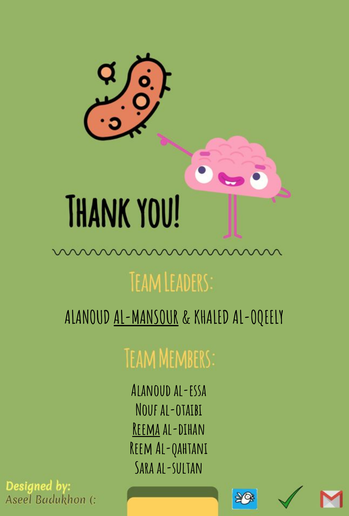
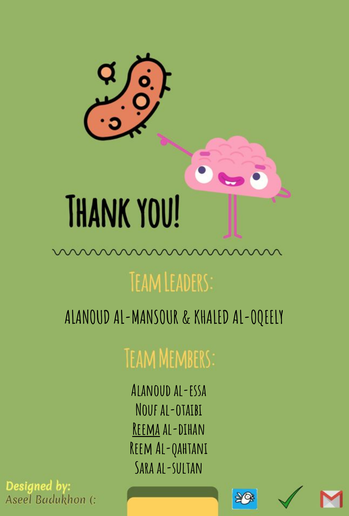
AL-MANSOUR underline: present -> none
